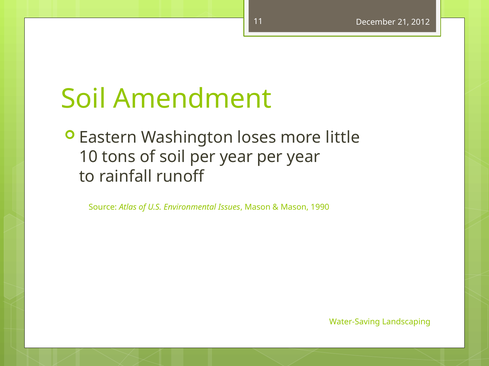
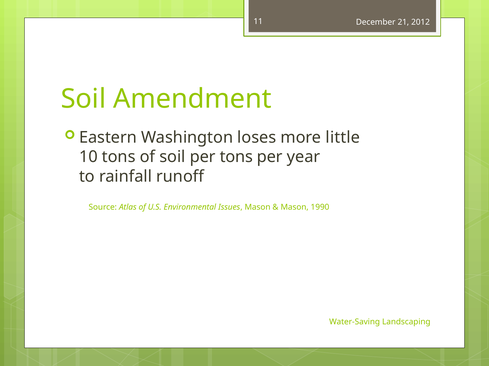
soil per year: year -> tons
